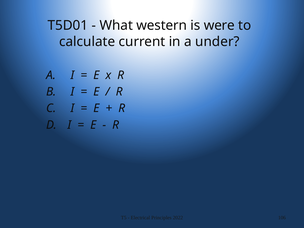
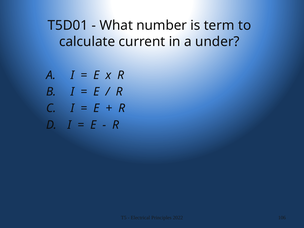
western: western -> number
were: were -> term
